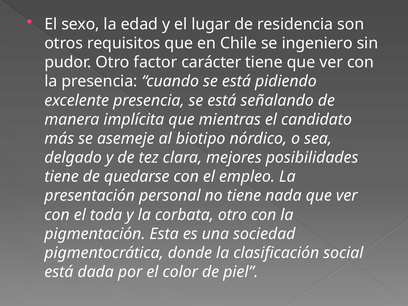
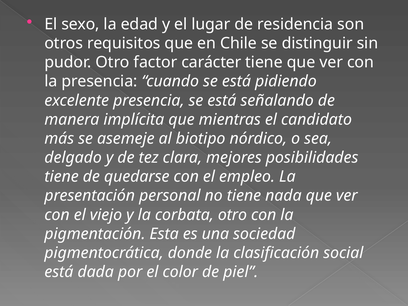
ingeniero: ingeniero -> distinguir
toda: toda -> viejo
